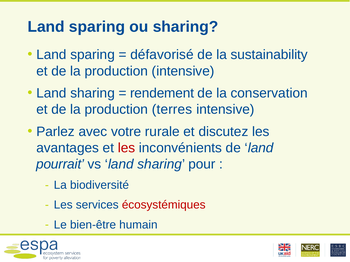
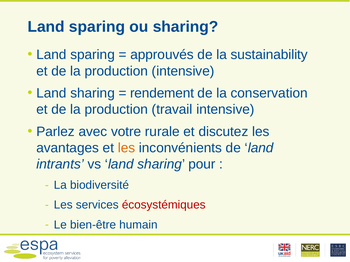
défavorisé: défavorisé -> approuvés
terres: terres -> travail
les at (127, 148) colour: red -> orange
pourrait: pourrait -> intrants
